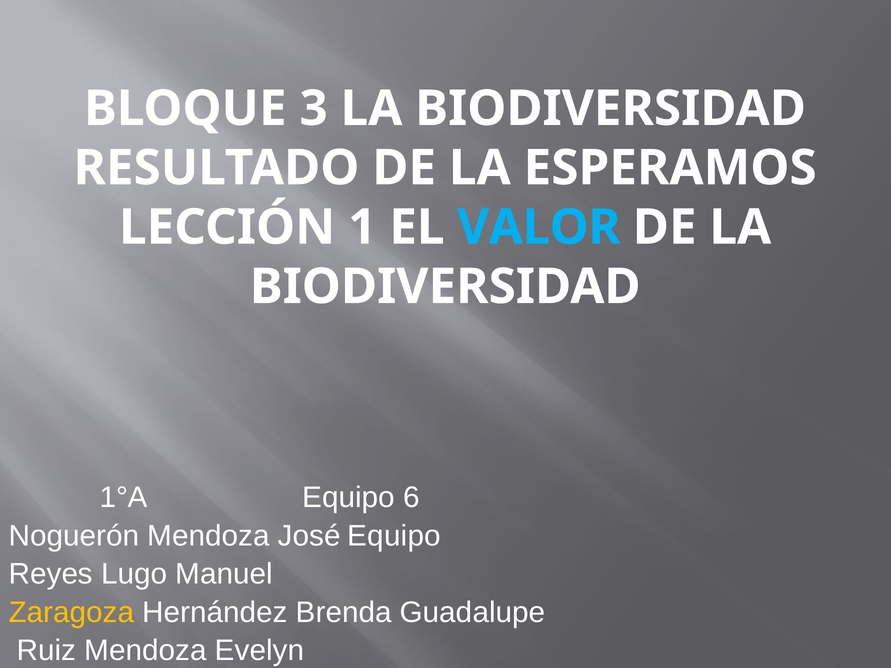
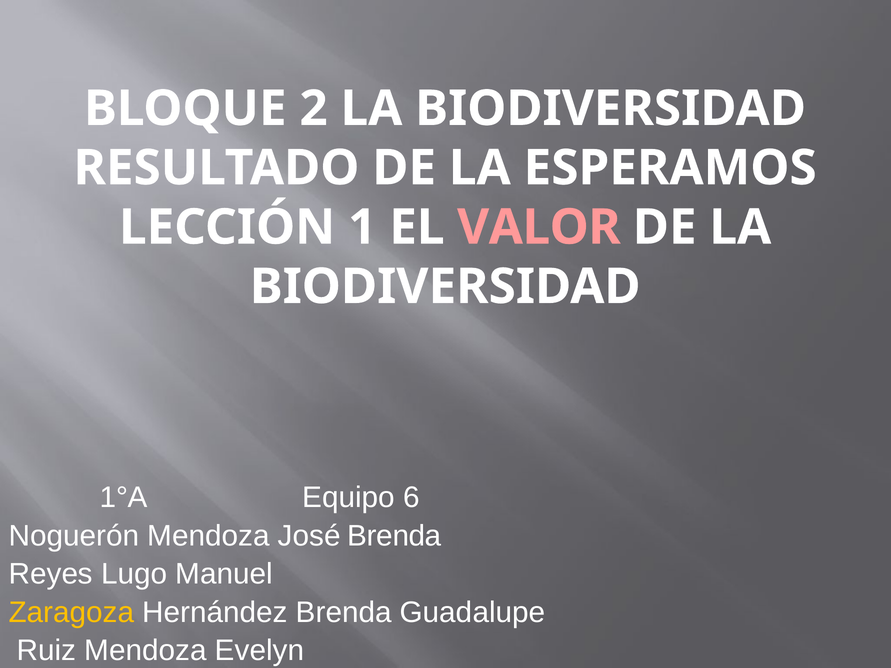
3: 3 -> 2
VALOR colour: light blue -> pink
José Equipo: Equipo -> Brenda
